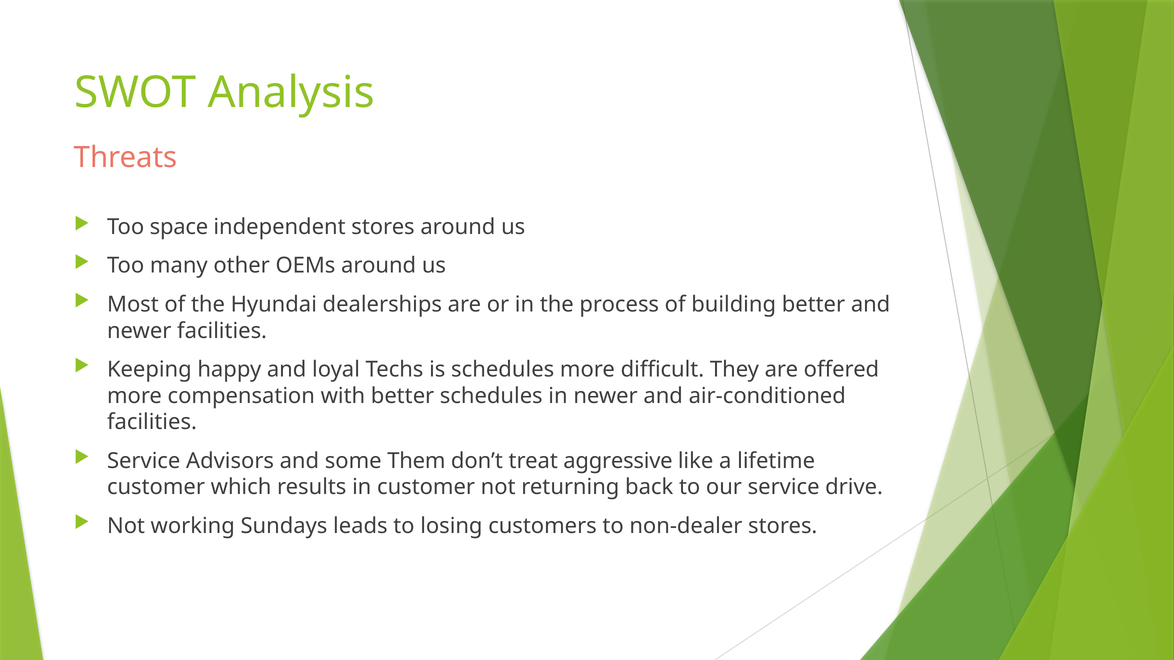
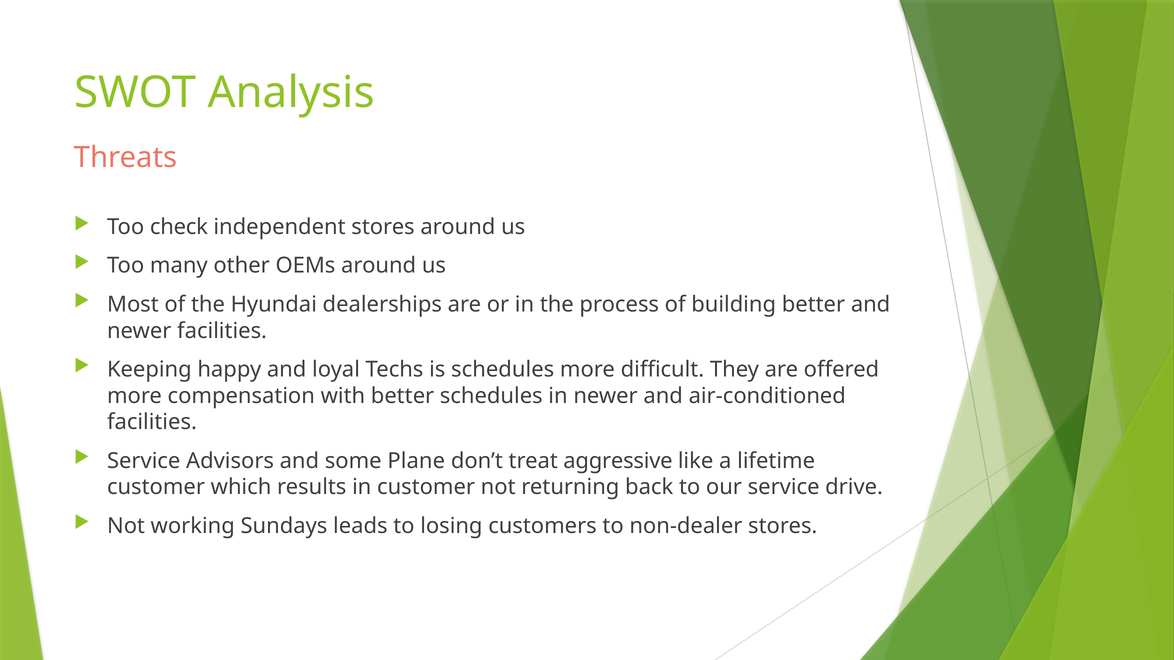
space: space -> check
Them: Them -> Plane
